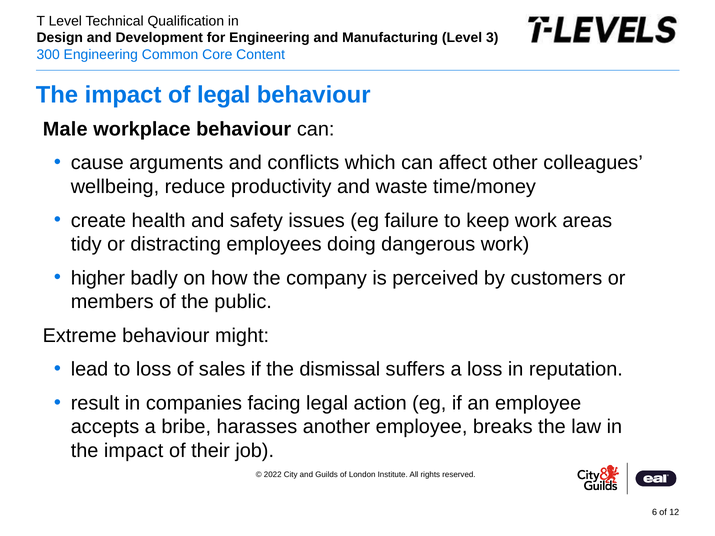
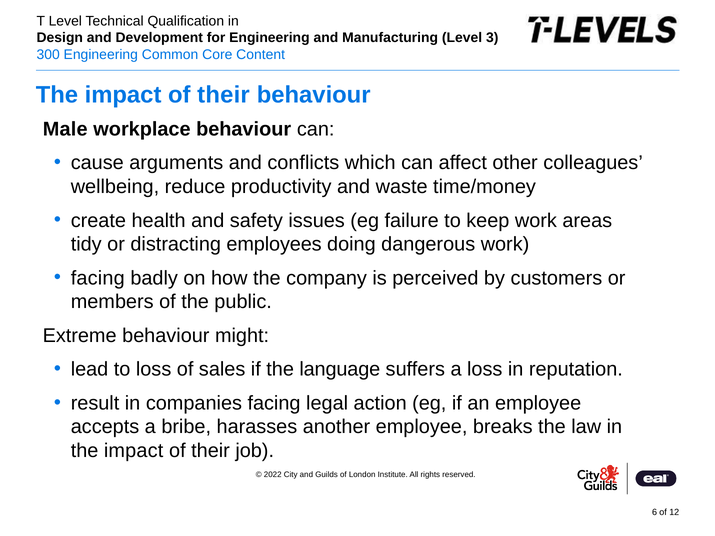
legal at (224, 95): legal -> their
higher at (98, 278): higher -> facing
dismissal: dismissal -> language
